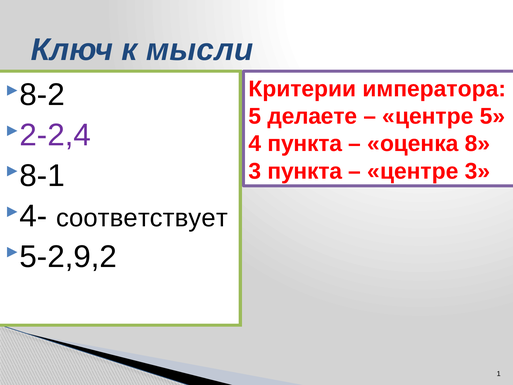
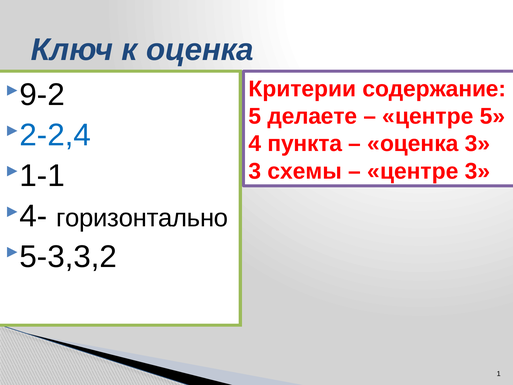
к мысли: мысли -> оценка
императора: императора -> содержание
8-2: 8-2 -> 9-2
2-2,4 colour: purple -> blue
оценка 8: 8 -> 3
3 пункта: пункта -> схемы
8-1: 8-1 -> 1-1
соответствует: соответствует -> горизонтально
5-2,9,2: 5-2,9,2 -> 5-3,3,2
